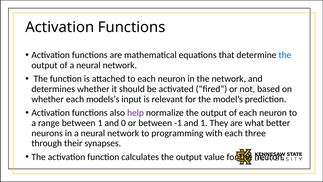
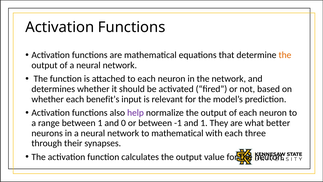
the at (285, 55) colour: blue -> orange
models’s: models’s -> benefit’s
to programming: programming -> mathematical
